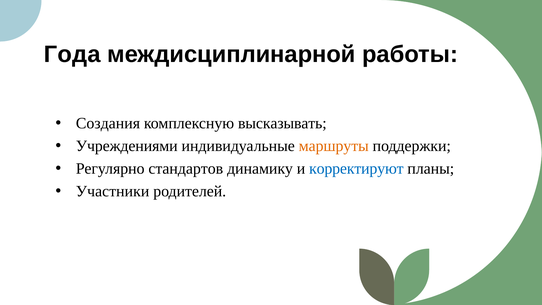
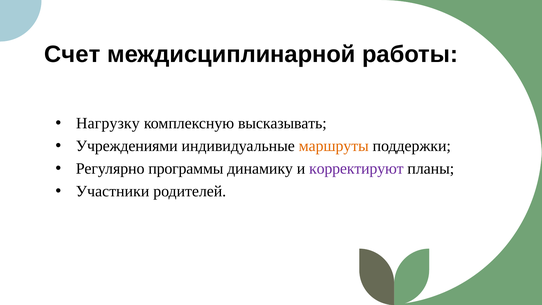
Года: Года -> Счет
Создания: Создания -> Нагрузку
стандартов: стандартов -> программы
корректируют colour: blue -> purple
